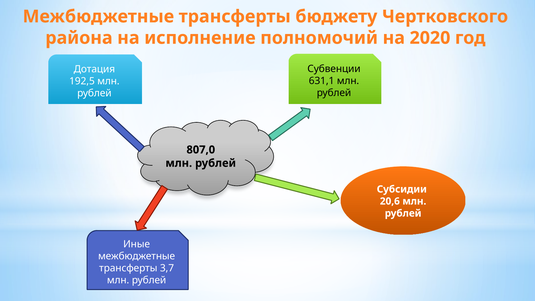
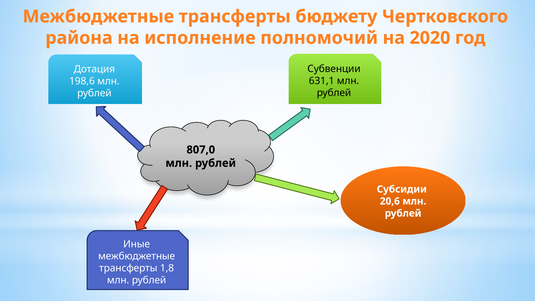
192,5: 192,5 -> 198,6
3,7: 3,7 -> 1,8
